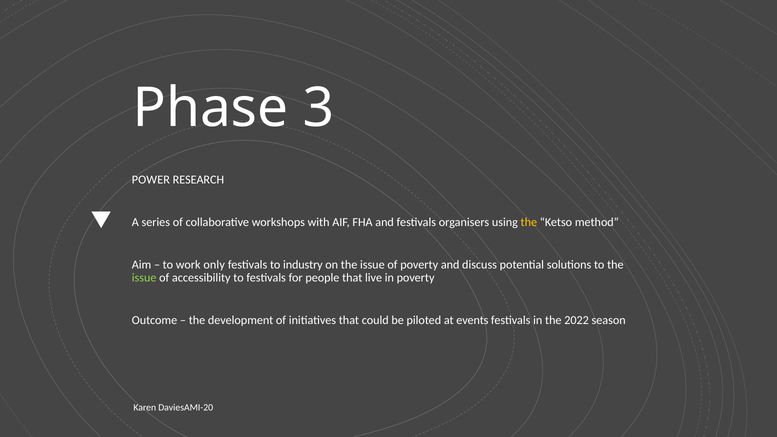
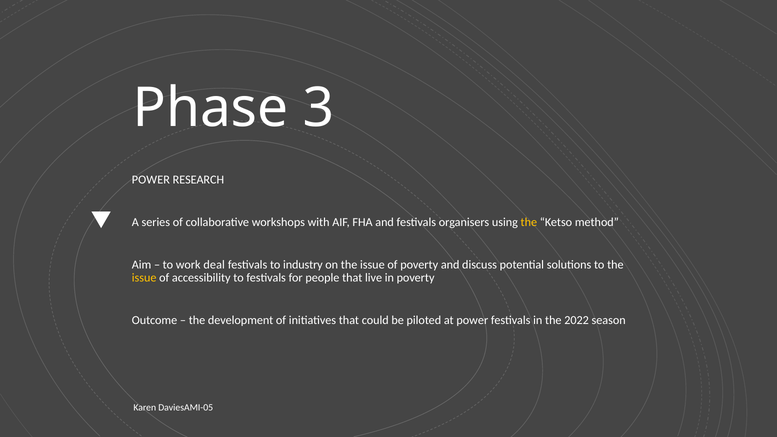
only: only -> deal
issue at (144, 278) colour: light green -> yellow
at events: events -> power
DaviesAMI-20: DaviesAMI-20 -> DaviesAMI-05
